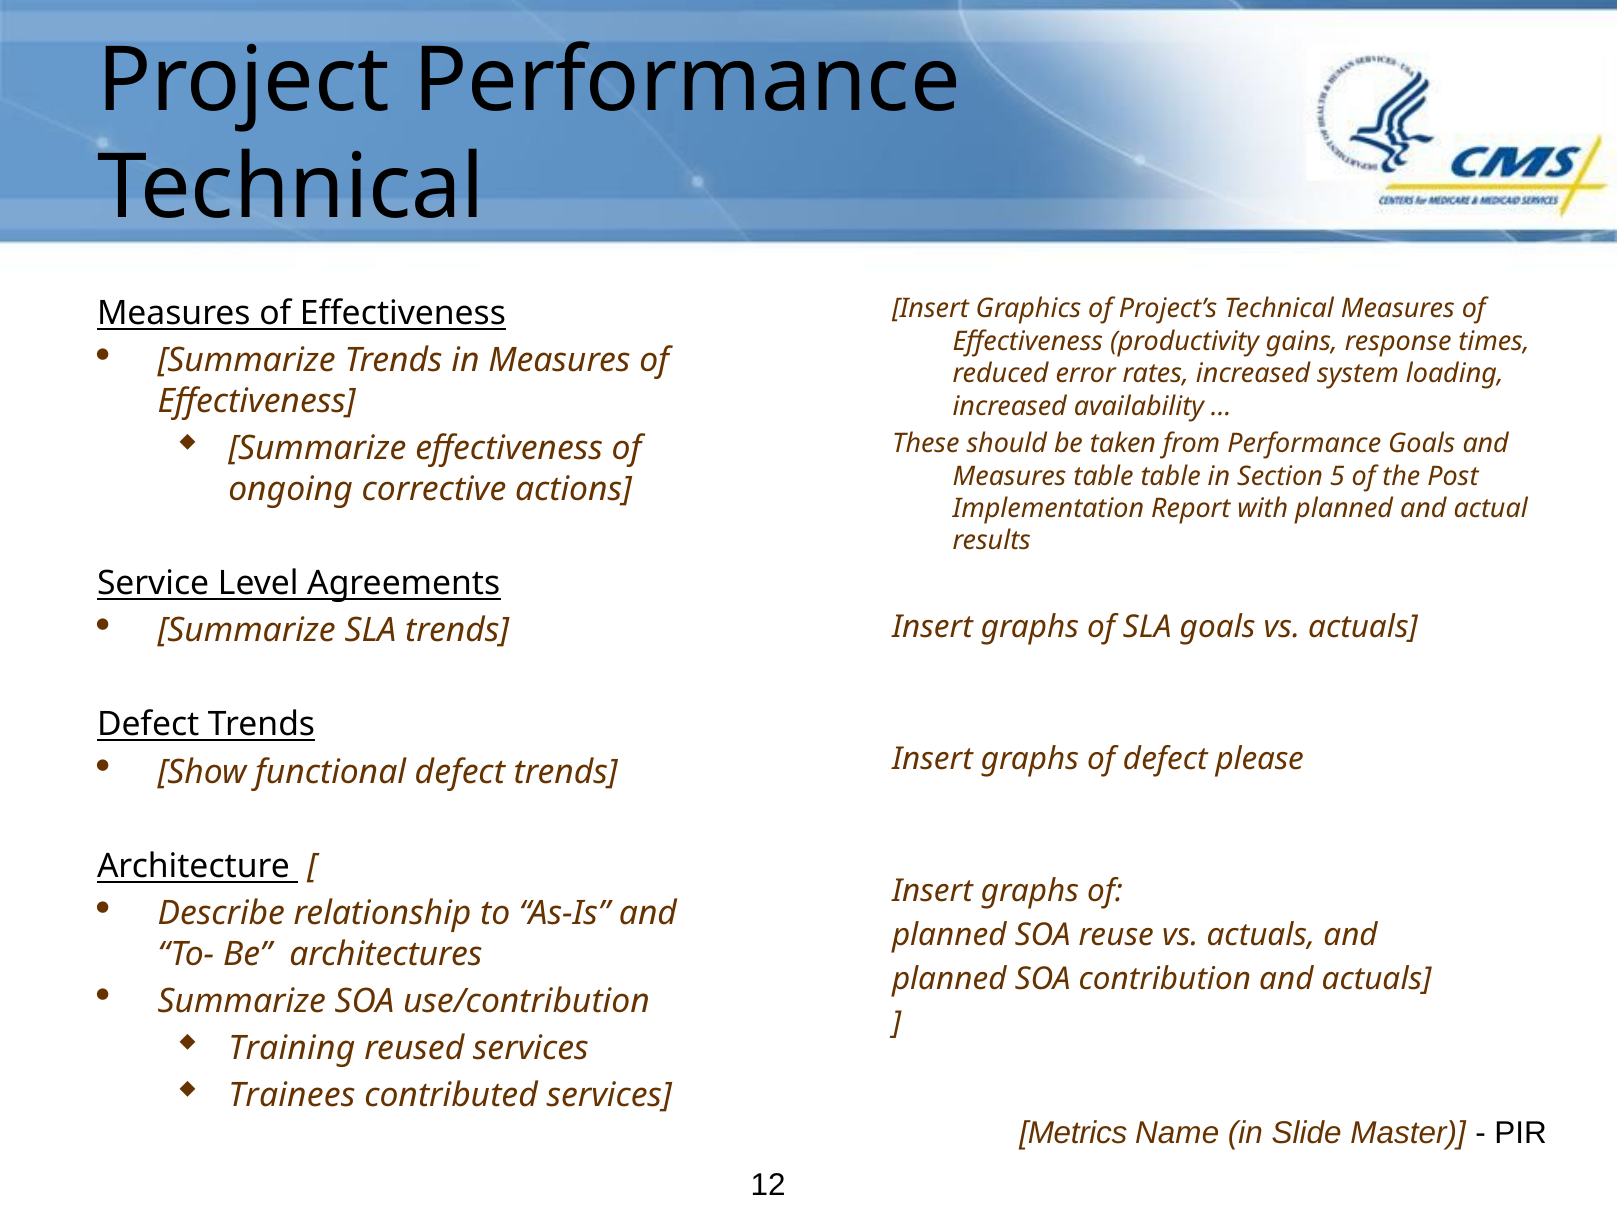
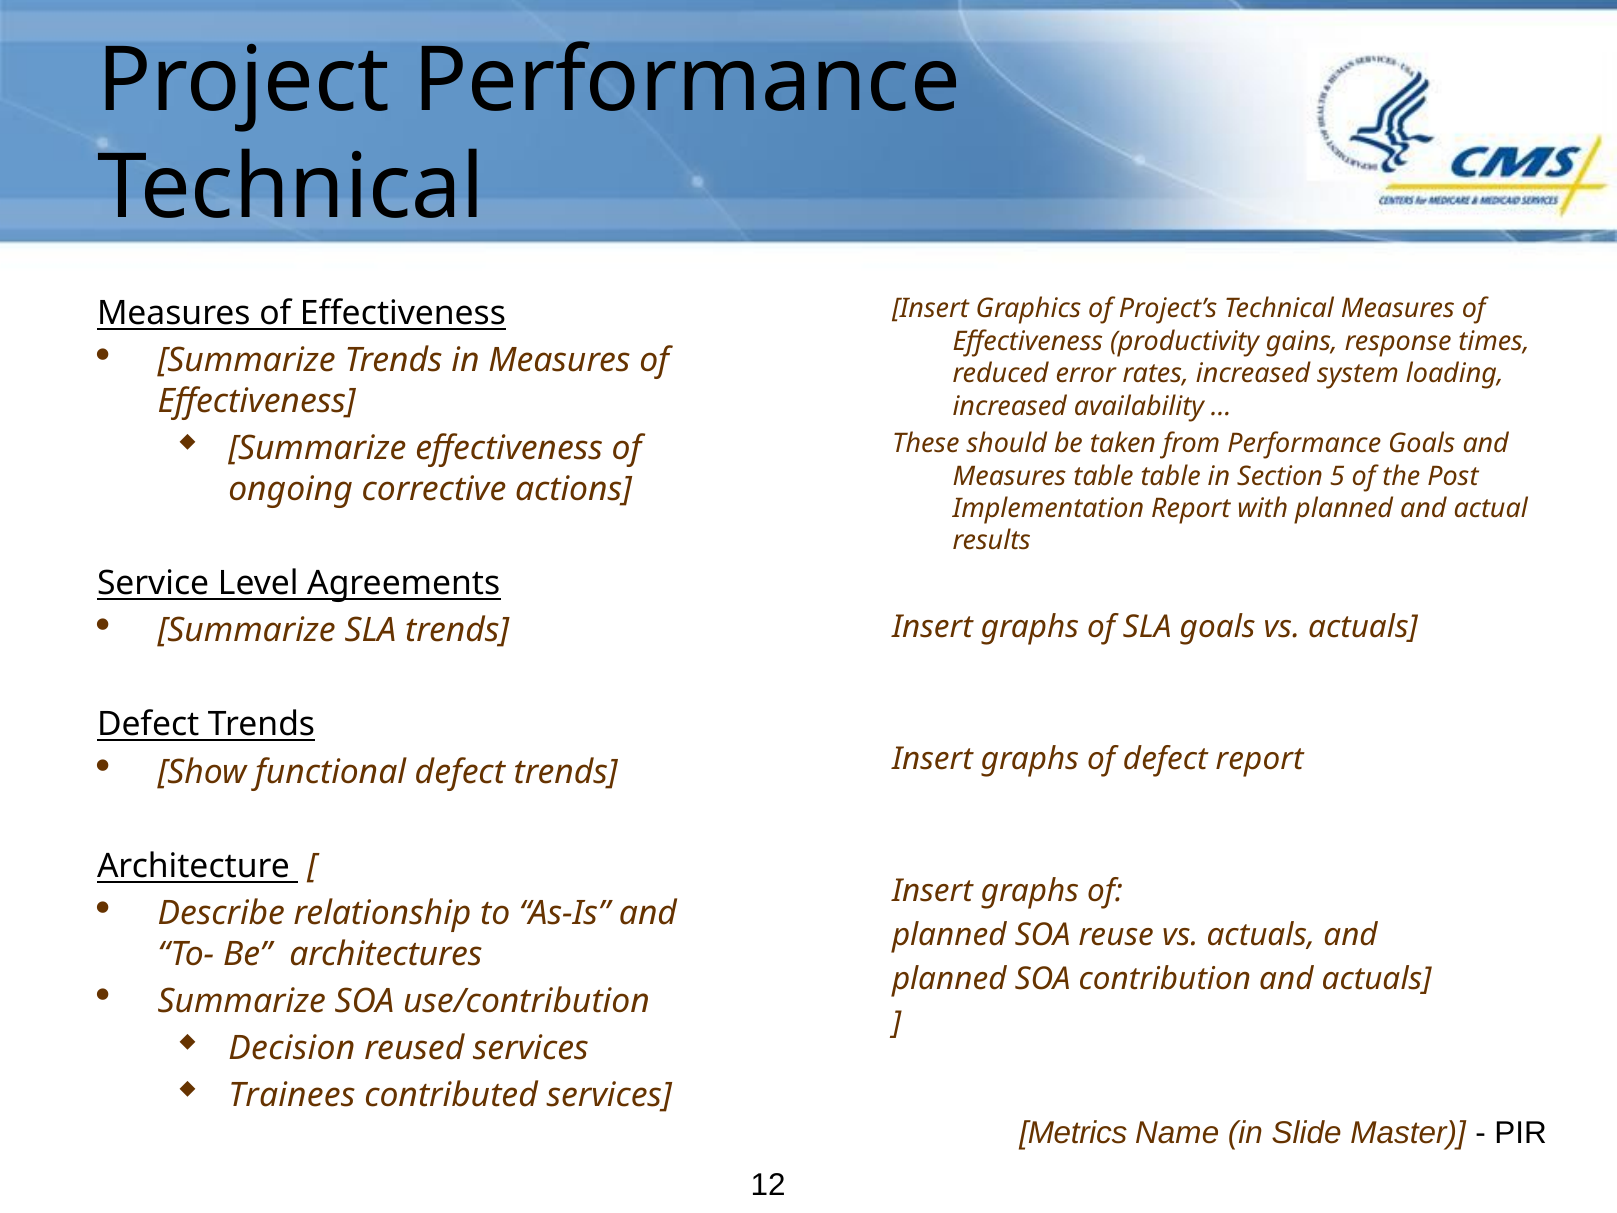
defect please: please -> report
Training: Training -> Decision
